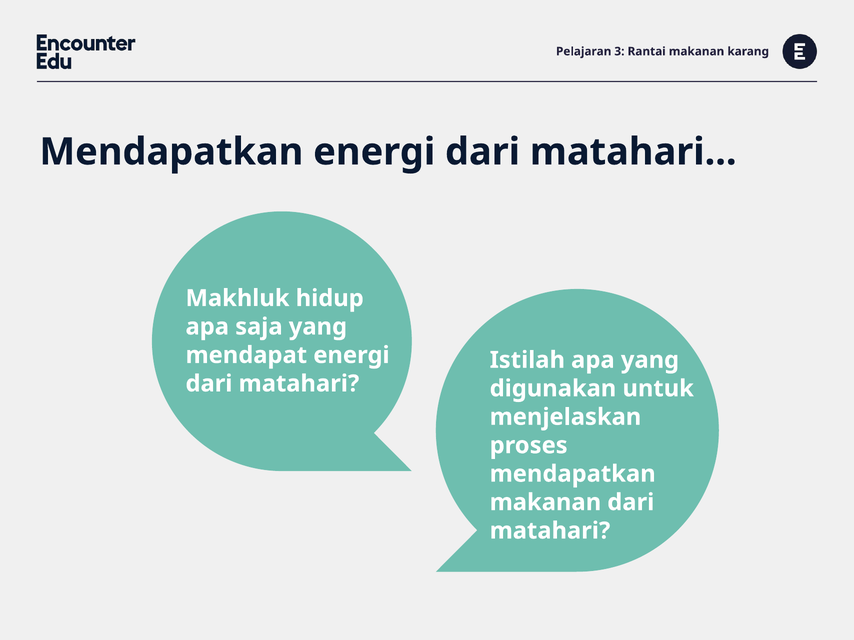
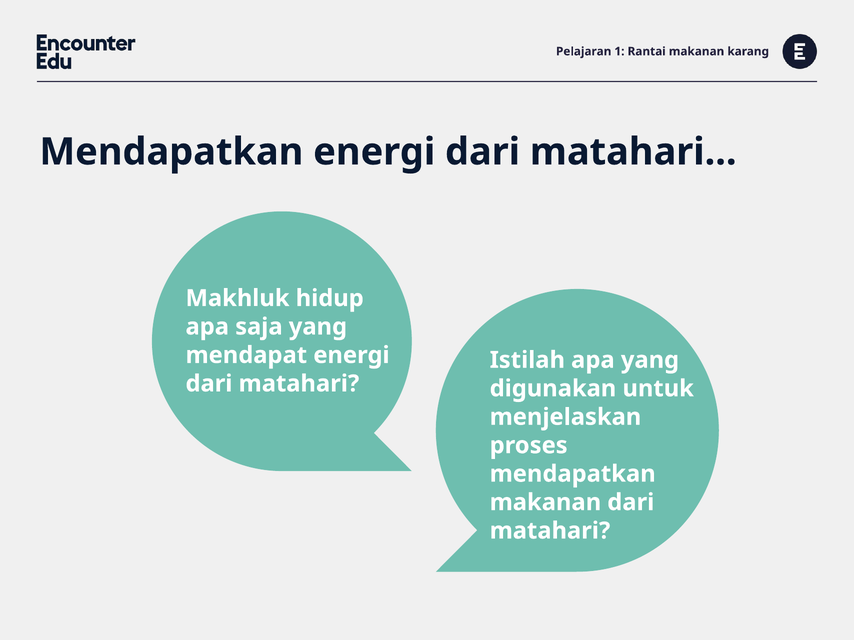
3: 3 -> 1
